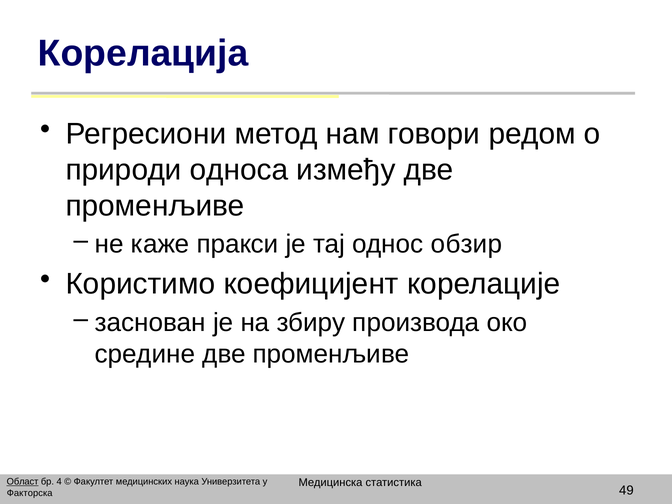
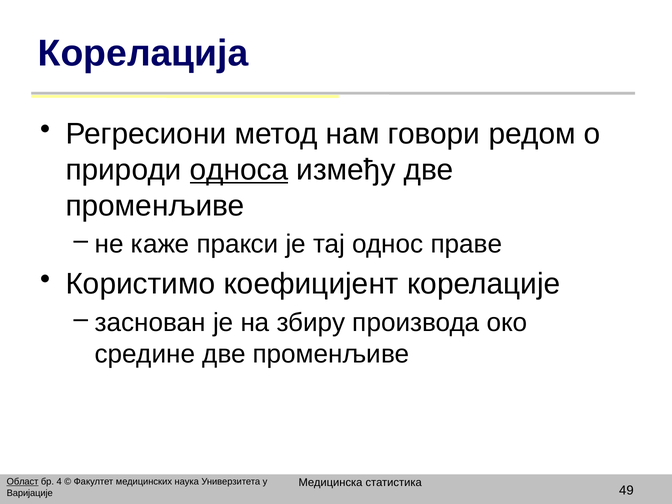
односа underline: none -> present
обзир: обзир -> праве
Факторска: Факторска -> Варијације
